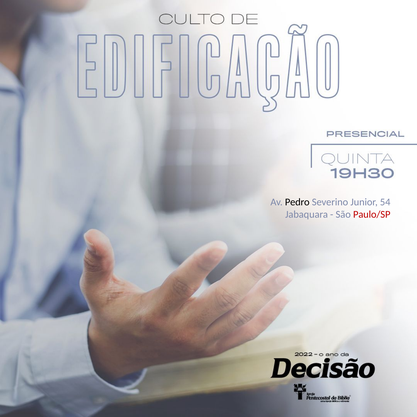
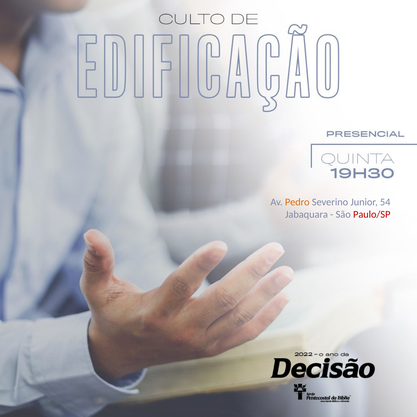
Pedro colour: black -> orange
